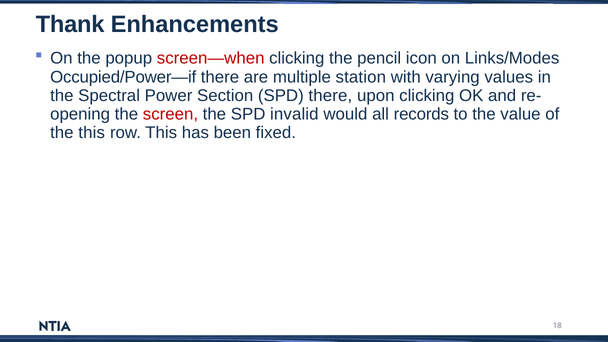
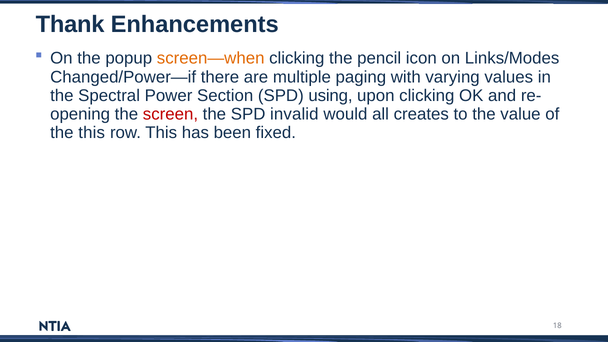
screen—when colour: red -> orange
Occupied/Power—if: Occupied/Power—if -> Changed/Power—if
station: station -> paging
SPD there: there -> using
records: records -> creates
